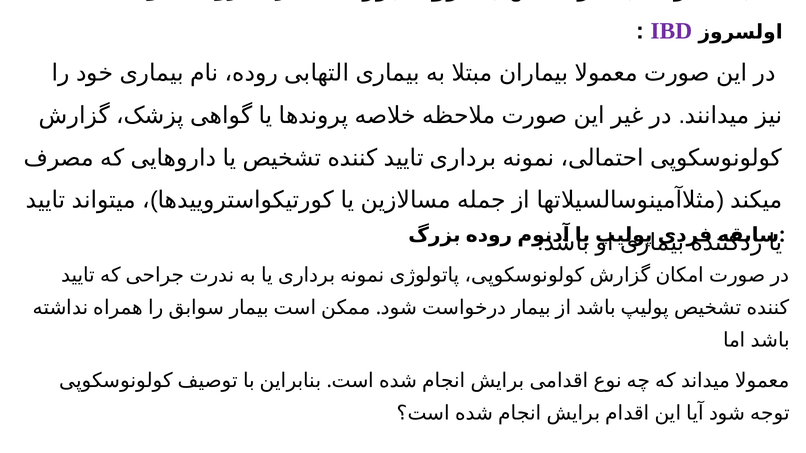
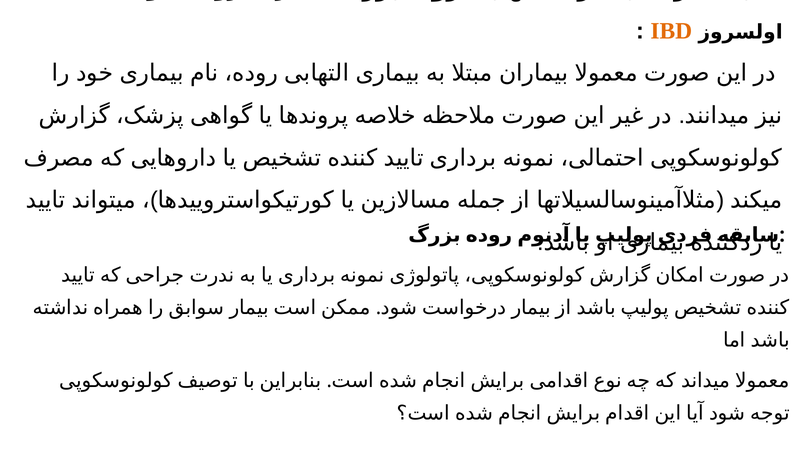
IBD colour: purple -> orange
